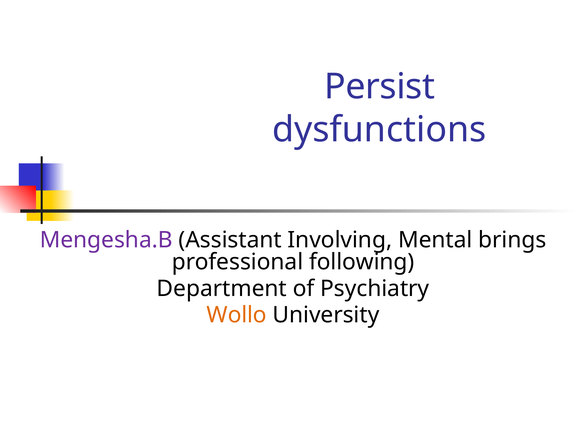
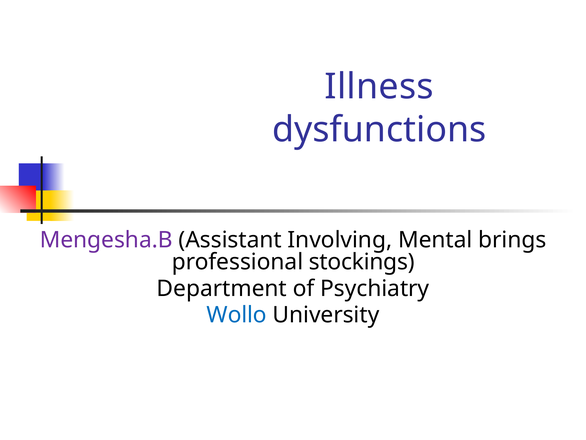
Persist: Persist -> Illness
following: following -> stockings
Wollo colour: orange -> blue
